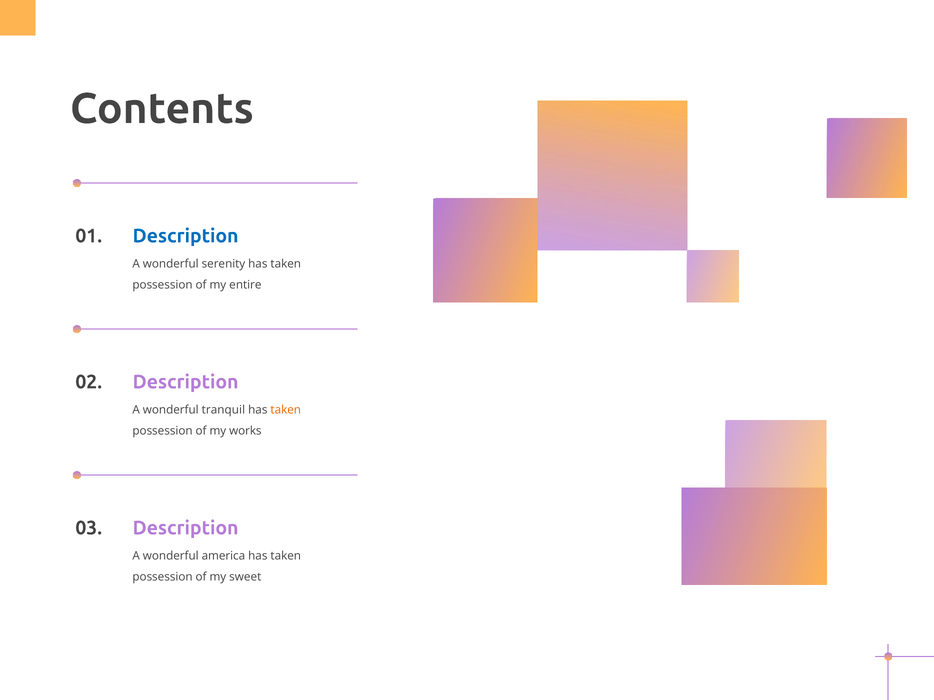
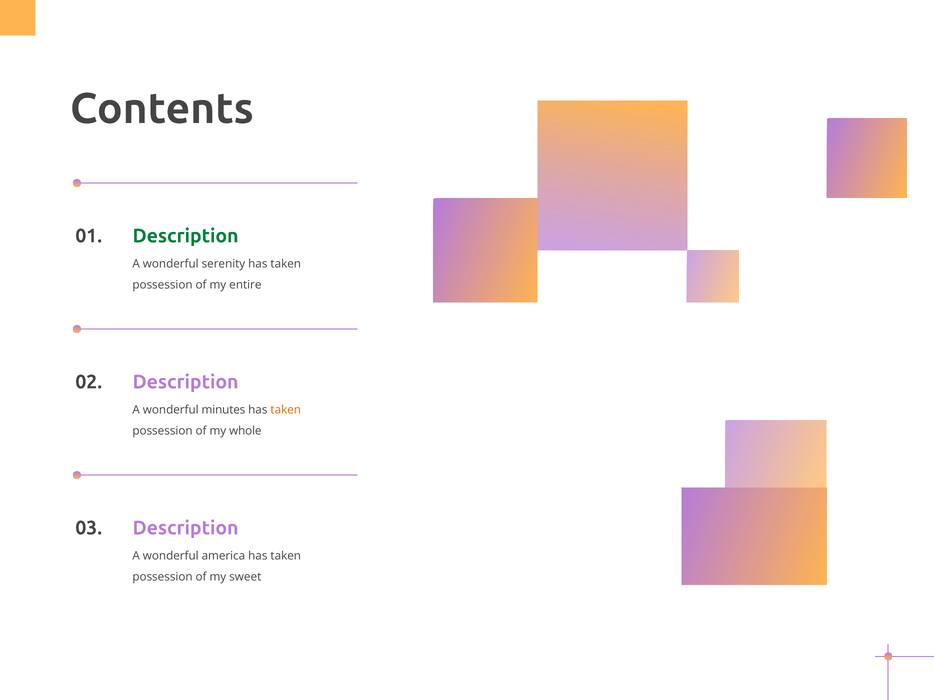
Description at (186, 236) colour: blue -> green
tranquil: tranquil -> minutes
works: works -> whole
